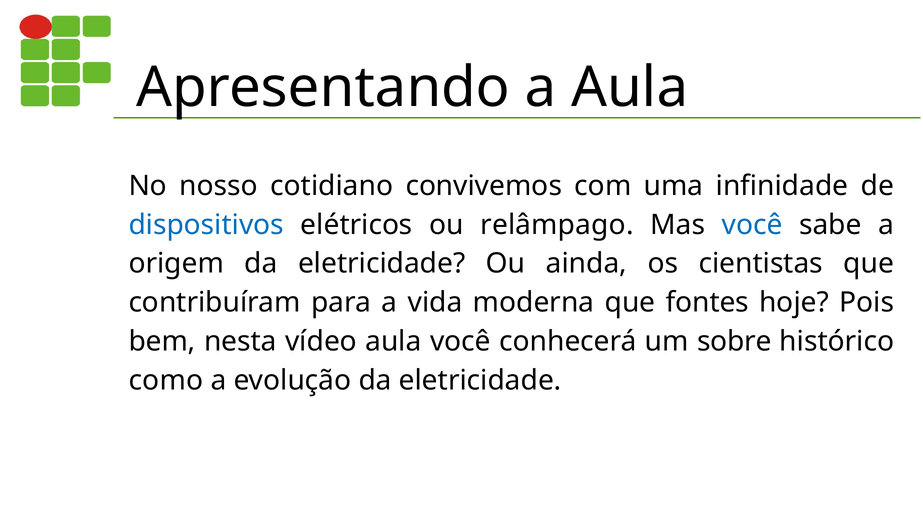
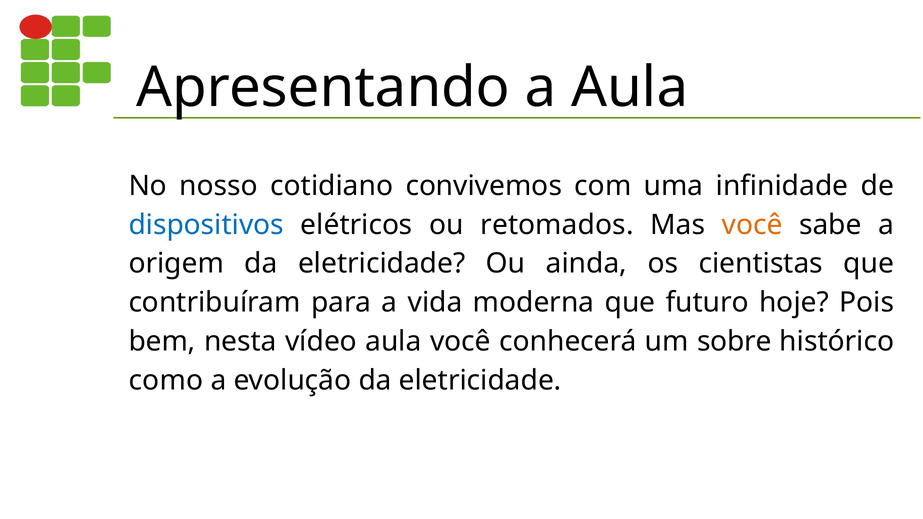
relâmpago: relâmpago -> retomados
você at (752, 225) colour: blue -> orange
fontes: fontes -> futuro
